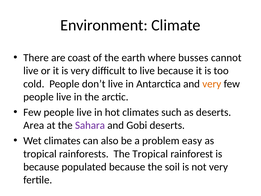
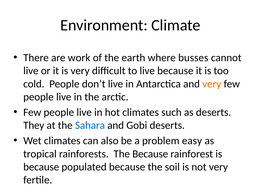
coast: coast -> work
Area: Area -> They
Sahara colour: purple -> blue
The Tropical: Tropical -> Because
